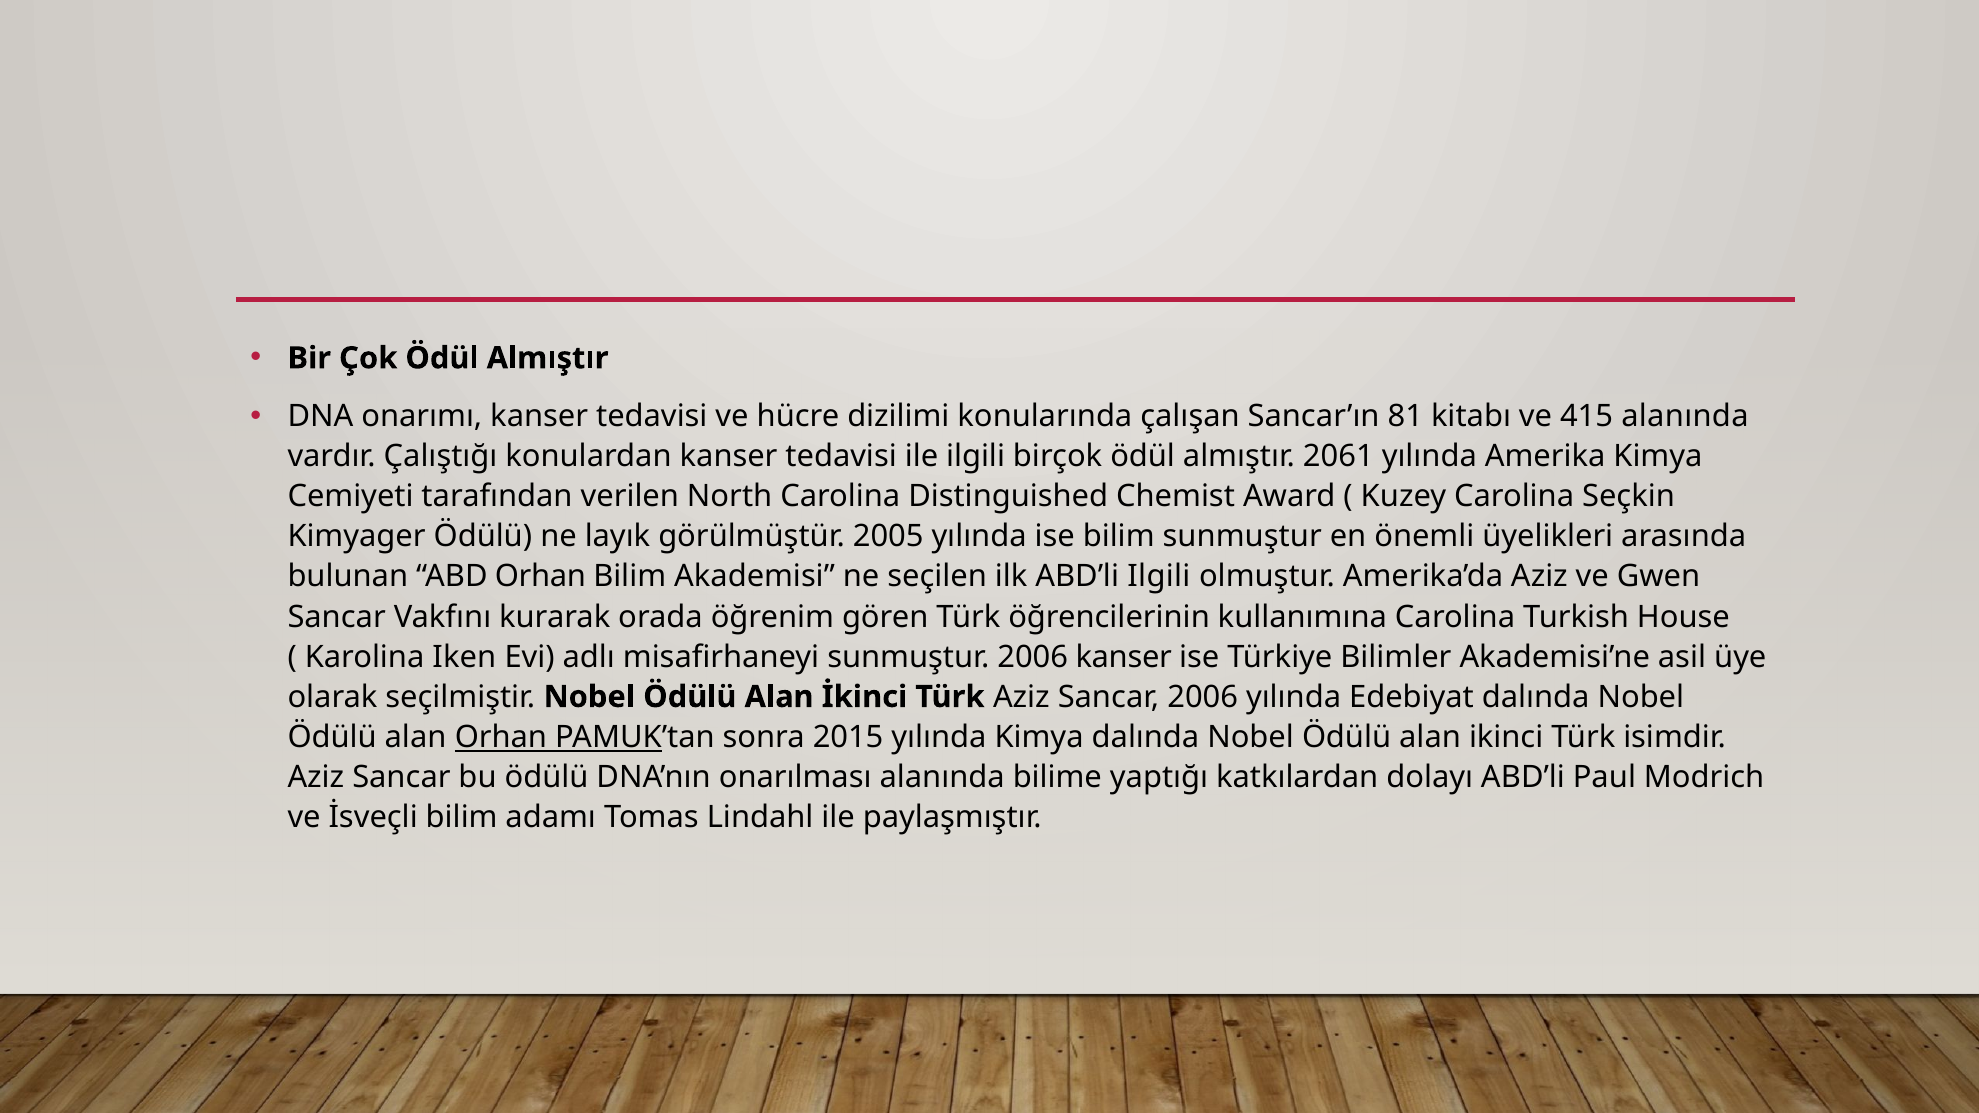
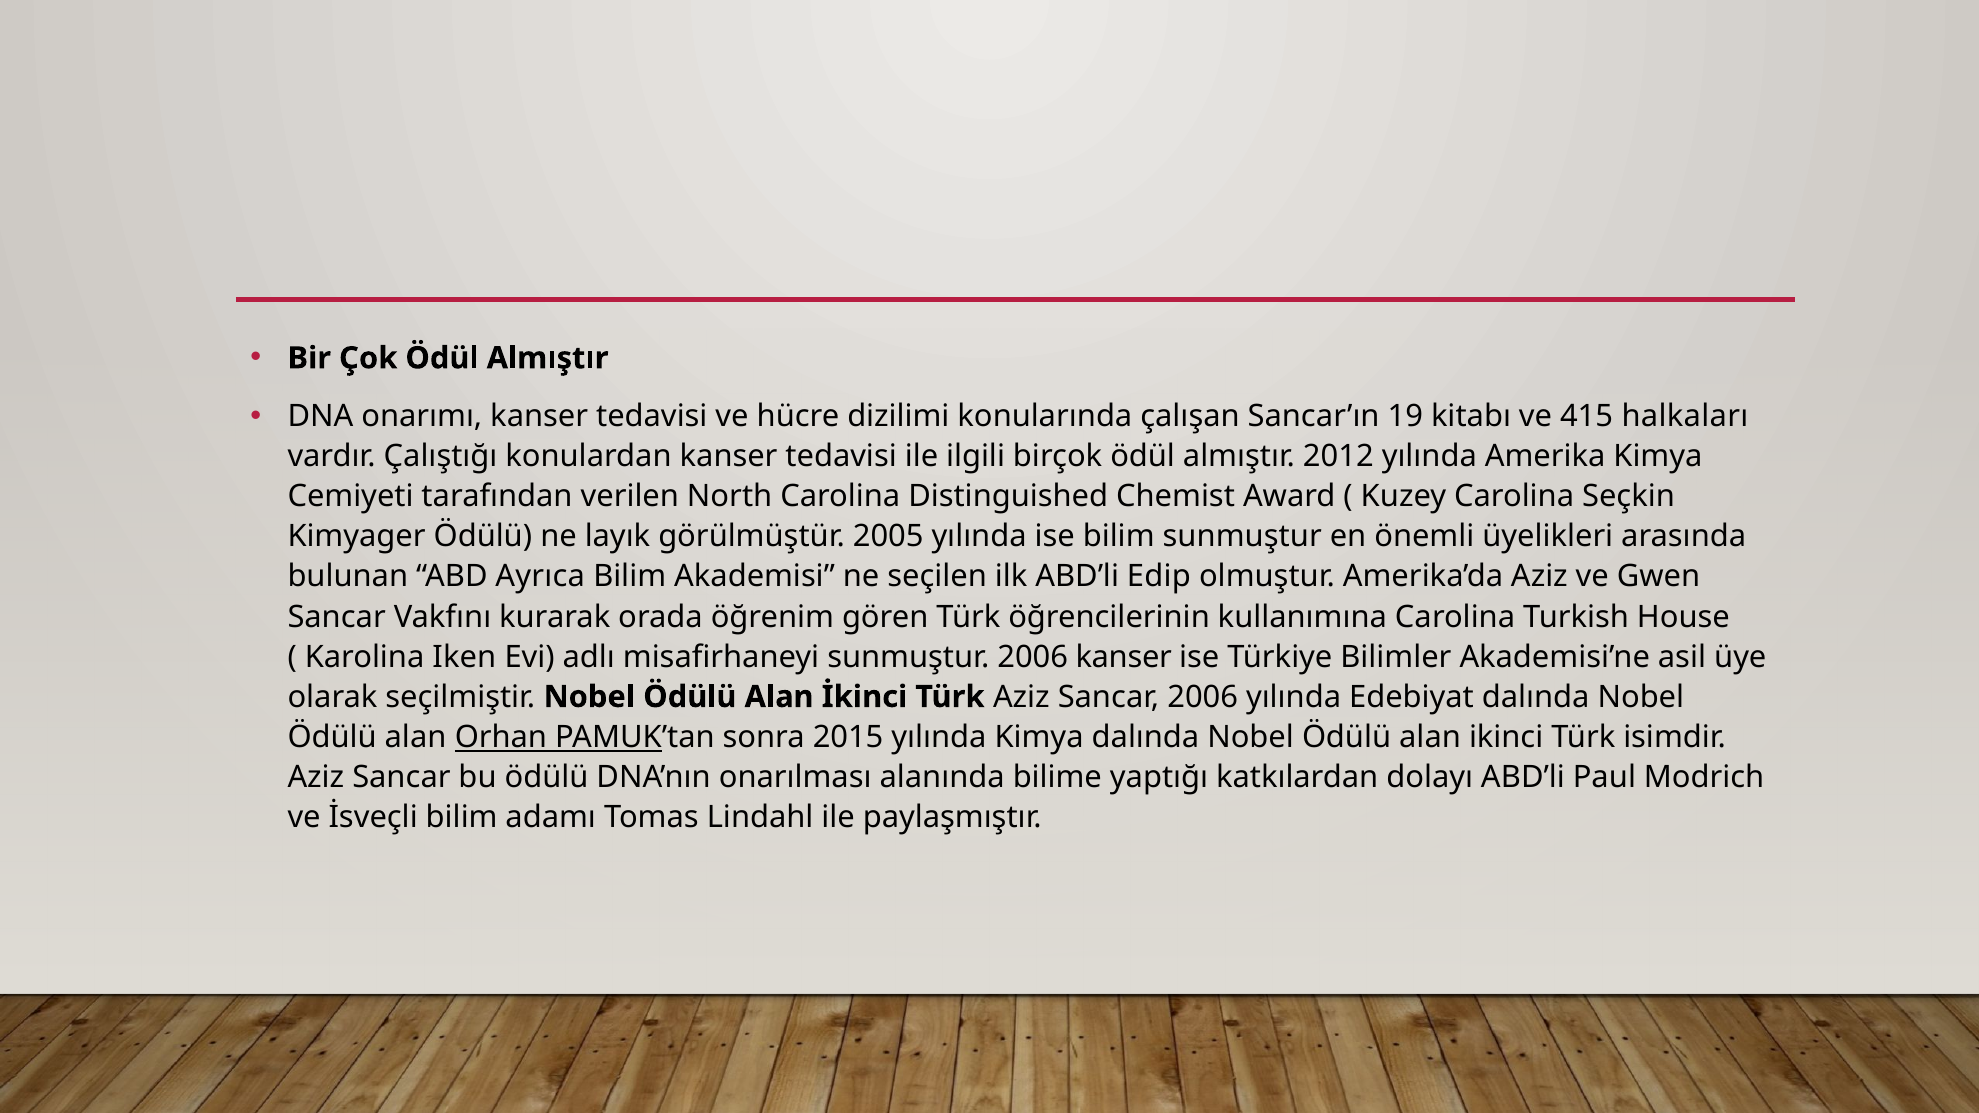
81: 81 -> 19
415 alanında: alanında -> halkaları
2061: 2061 -> 2012
ABD Orhan: Orhan -> Ayrıca
ABD’li Ilgili: Ilgili -> Edip
